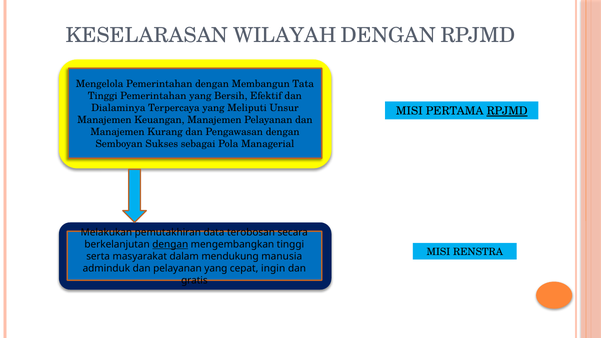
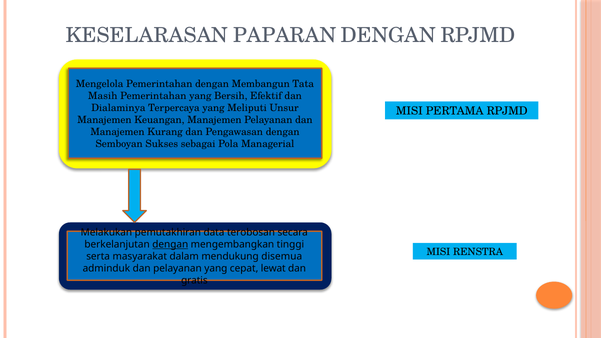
WILAYAH: WILAYAH -> PAPARAN
Tinggi at (103, 96): Tinggi -> Masih
RPJMD at (507, 111) underline: present -> none
manusia: manusia -> disemua
ingin: ingin -> lewat
